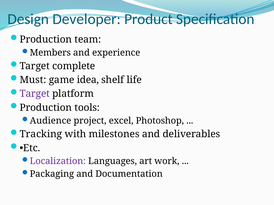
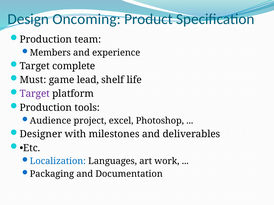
Developer: Developer -> Oncoming
idea: idea -> lead
Tracking: Tracking -> Designer
Localization colour: purple -> blue
